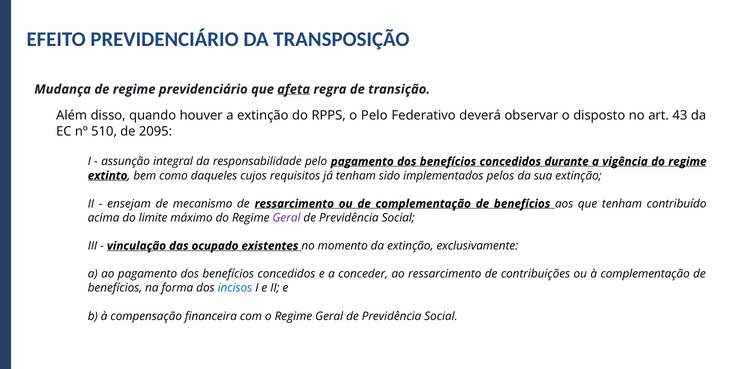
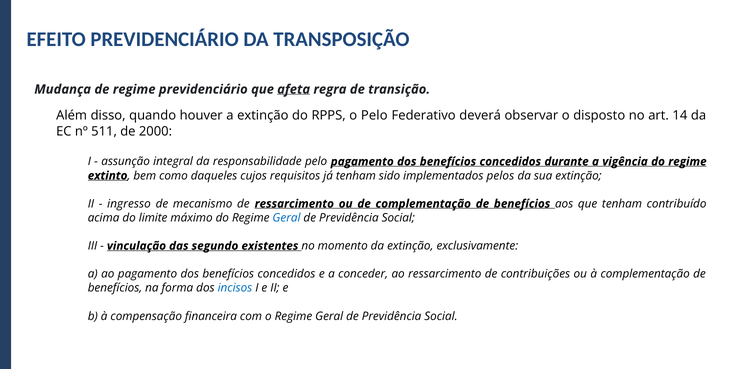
43: 43 -> 14
510: 510 -> 511
2095: 2095 -> 2000
ensejam: ensejam -> ingresso
Geral at (286, 218) colour: purple -> blue
ocupado: ocupado -> segundo
